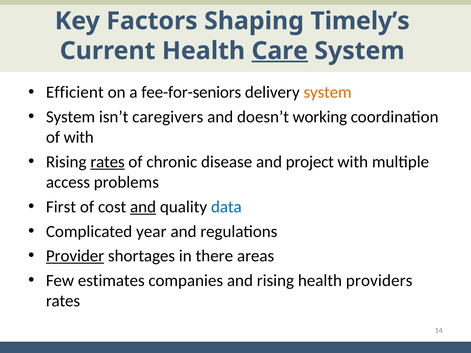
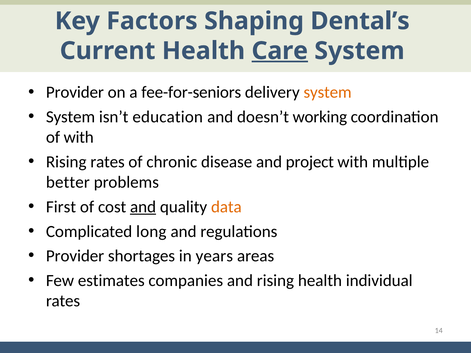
Timely’s: Timely’s -> Dental’s
Efficient at (75, 92): Efficient -> Provider
caregivers: caregivers -> education
rates at (108, 162) underline: present -> none
access: access -> better
data colour: blue -> orange
year: year -> long
Provider at (75, 256) underline: present -> none
there: there -> years
providers: providers -> individual
